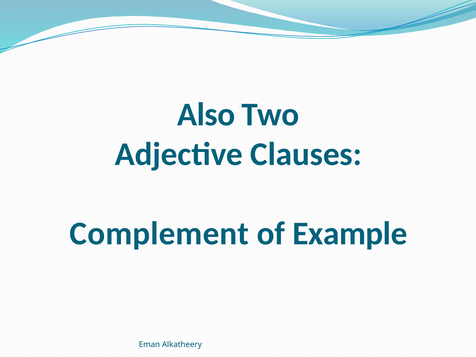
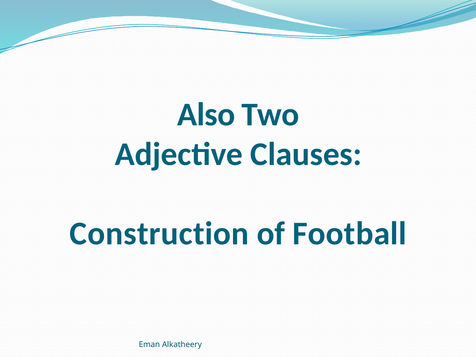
Complement: Complement -> Construction
Example: Example -> Football
